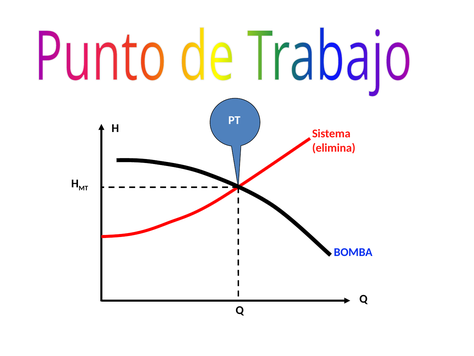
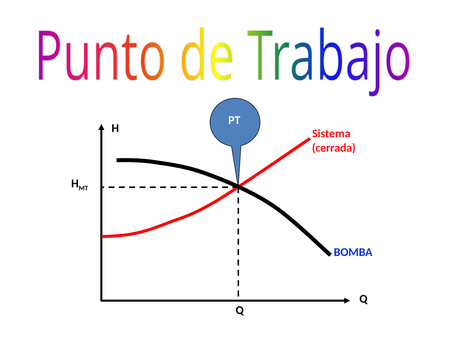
elimina: elimina -> cerrada
